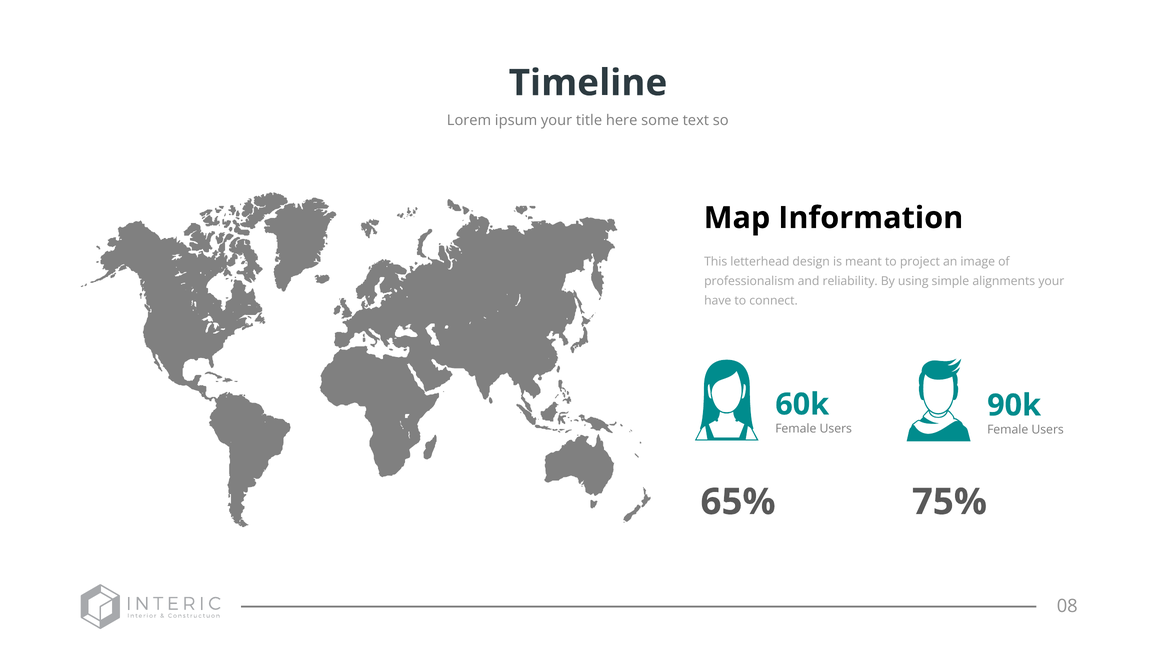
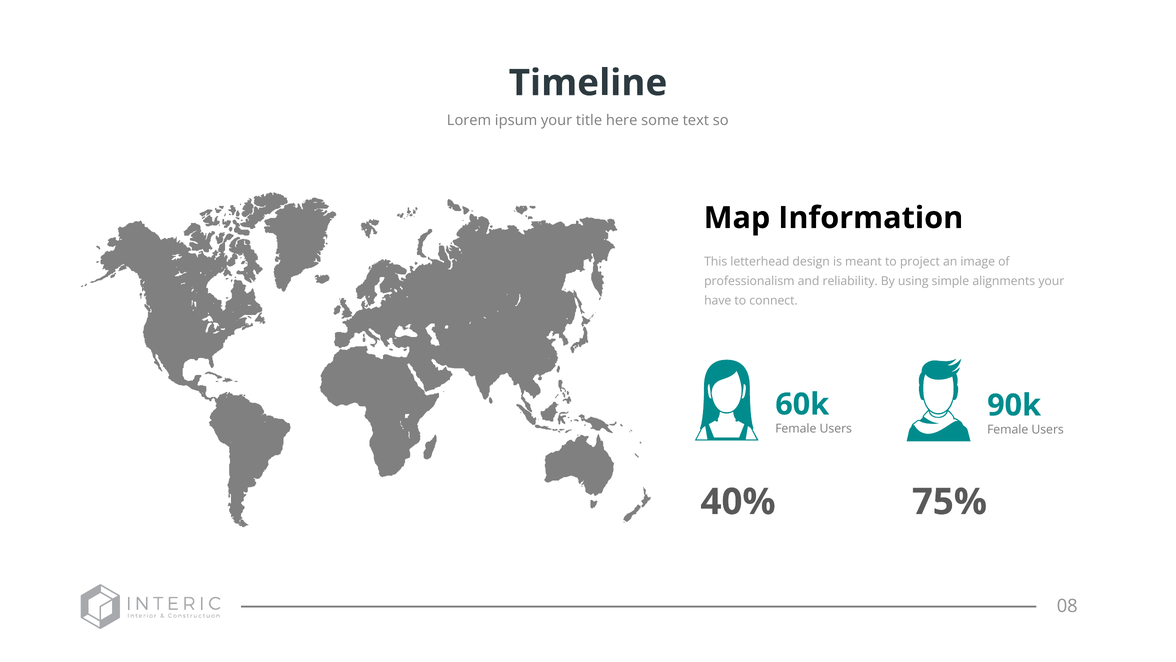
65%: 65% -> 40%
